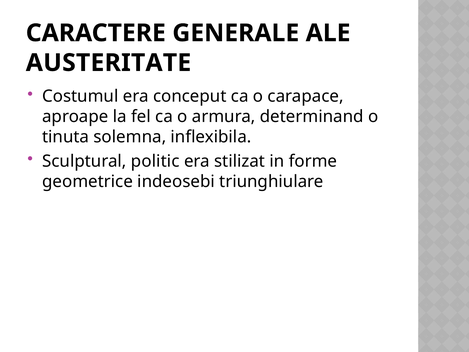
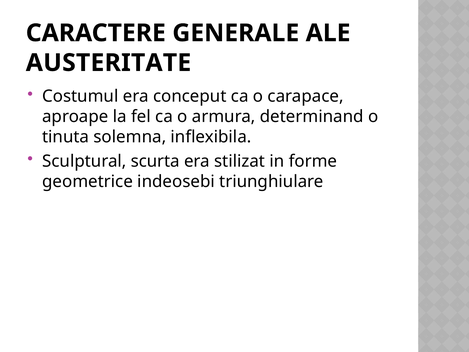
politic: politic -> scurta
